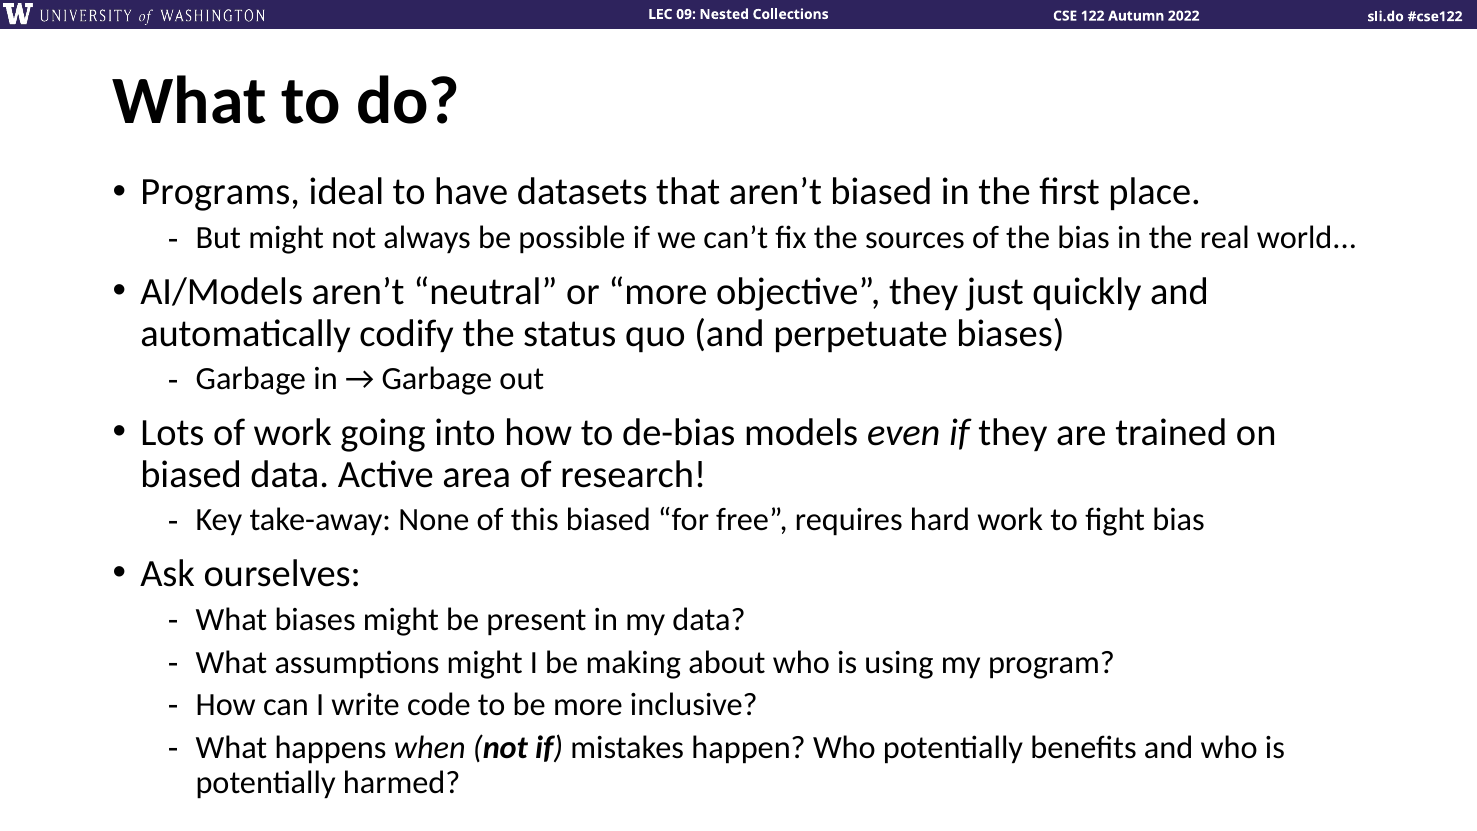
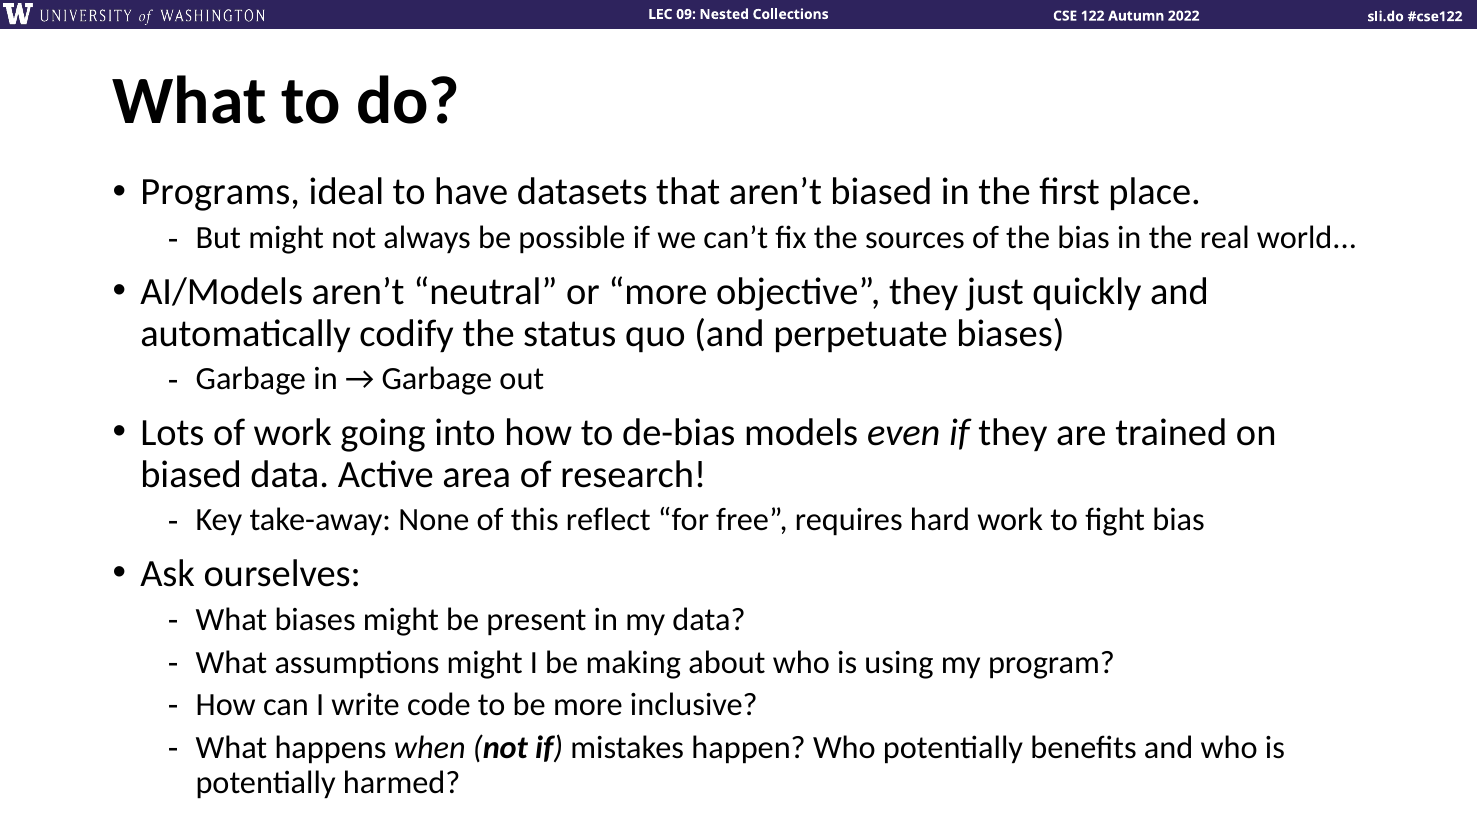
this biased: biased -> reflect
